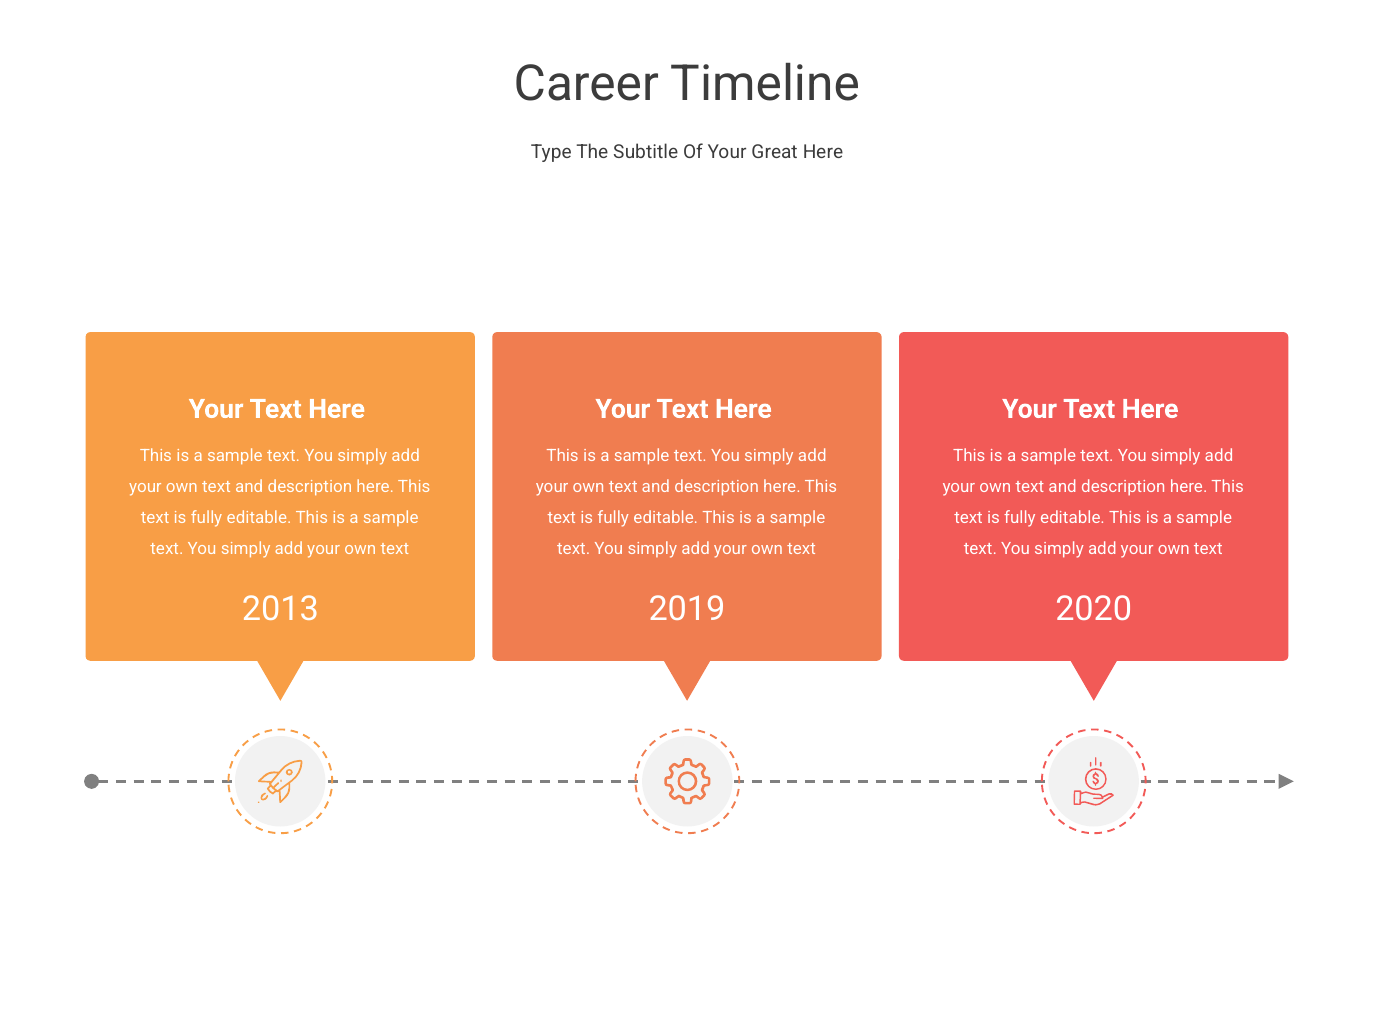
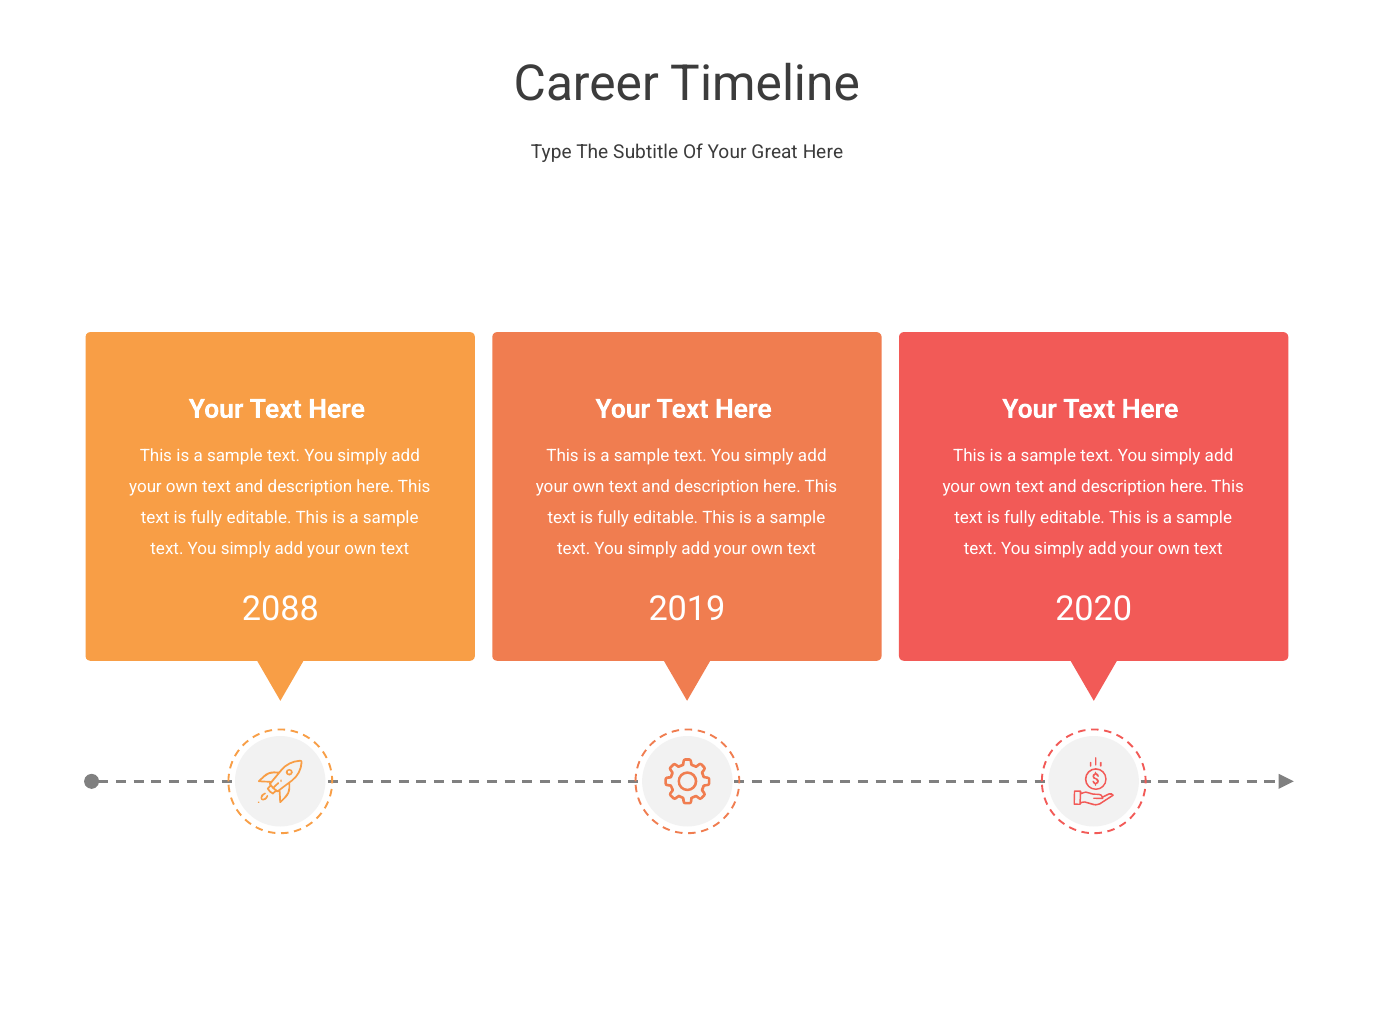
2013: 2013 -> 2088
